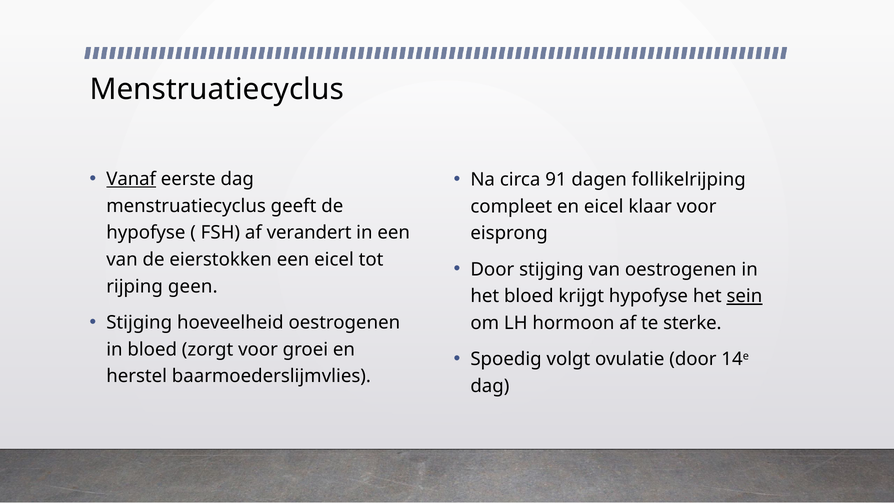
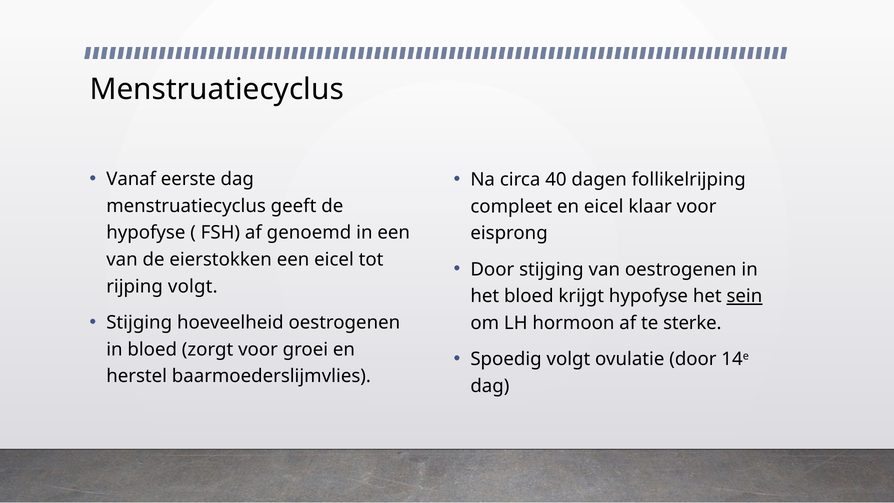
Vanaf underline: present -> none
91: 91 -> 40
verandert: verandert -> genoemd
rijping geen: geen -> volgt
